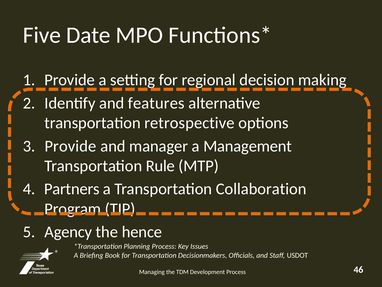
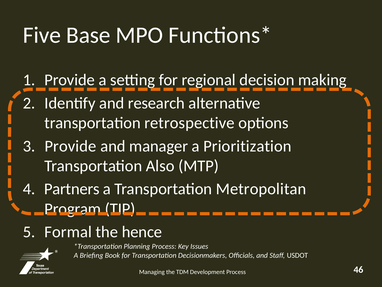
Date: Date -> Base
features: features -> research
Management: Management -> Prioritization
Rule: Rule -> Also
Collaboration: Collaboration -> Metropolitan
Agency: Agency -> Formal
